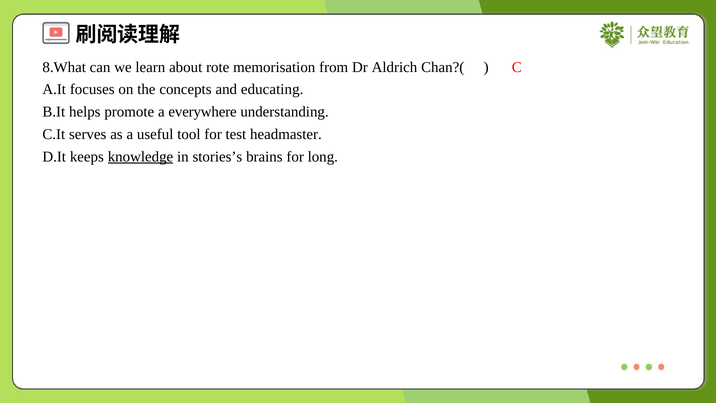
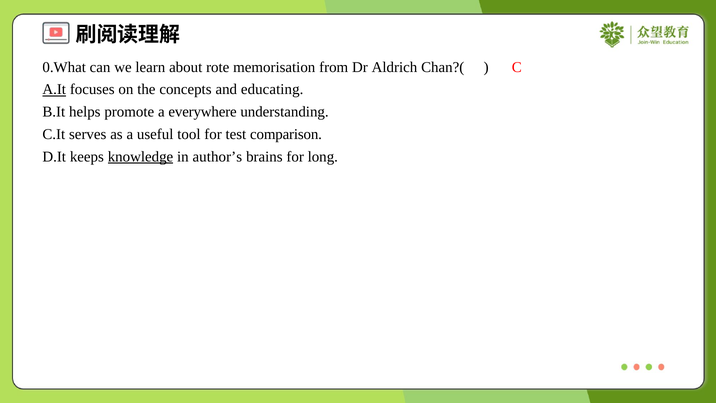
8.What: 8.What -> 0.What
A.It underline: none -> present
headmaster: headmaster -> comparison
stories’s: stories’s -> author’s
